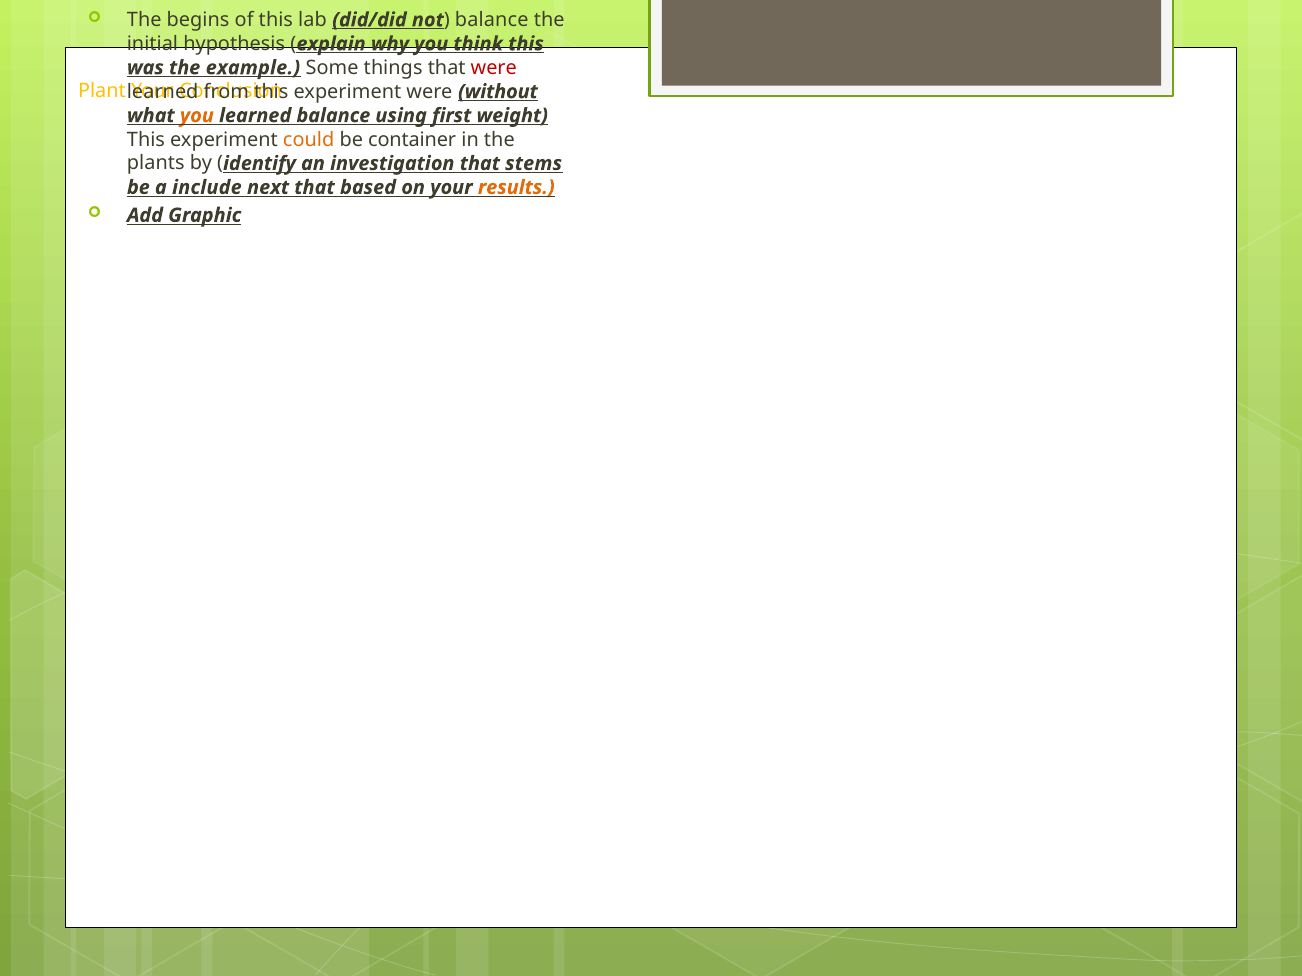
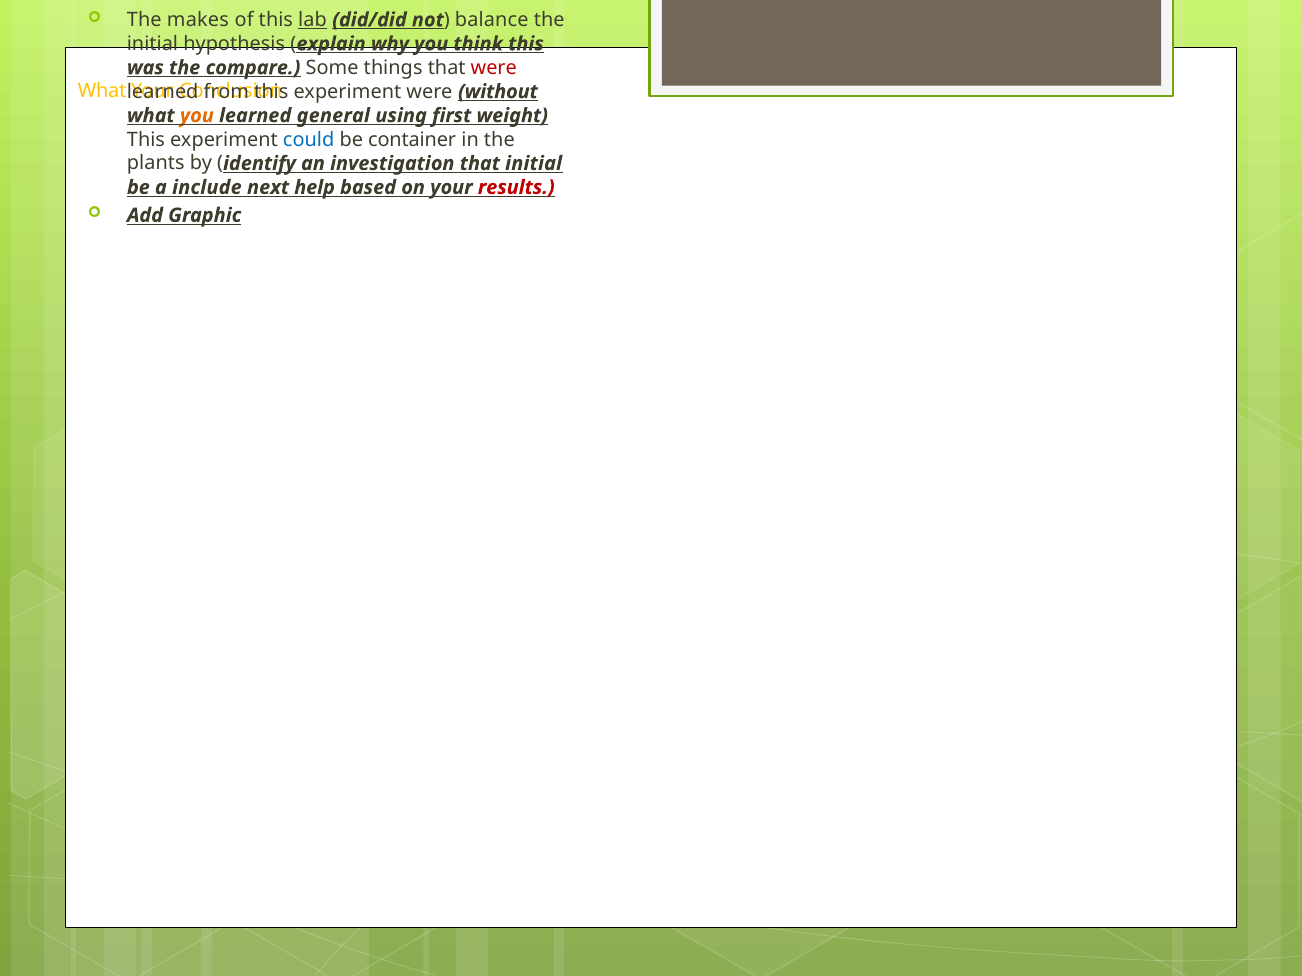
begins: begins -> makes
lab underline: none -> present
example: example -> compare
Plant at (102, 91): Plant -> What
learned balance: balance -> general
could colour: orange -> blue
that stems: stems -> initial
next that: that -> help
results colour: orange -> red
